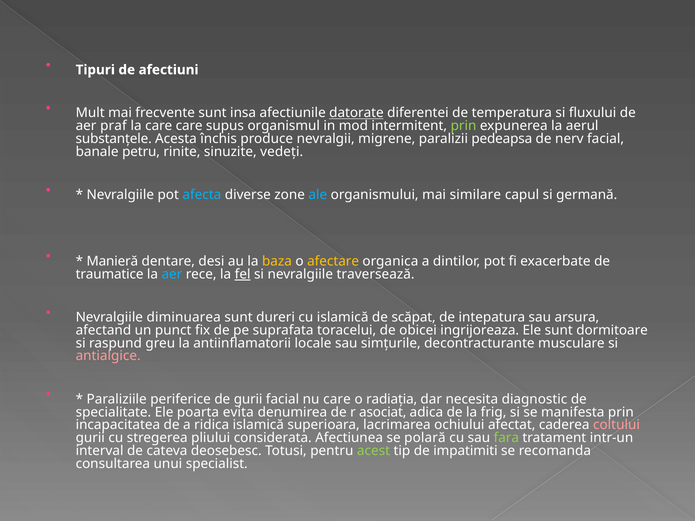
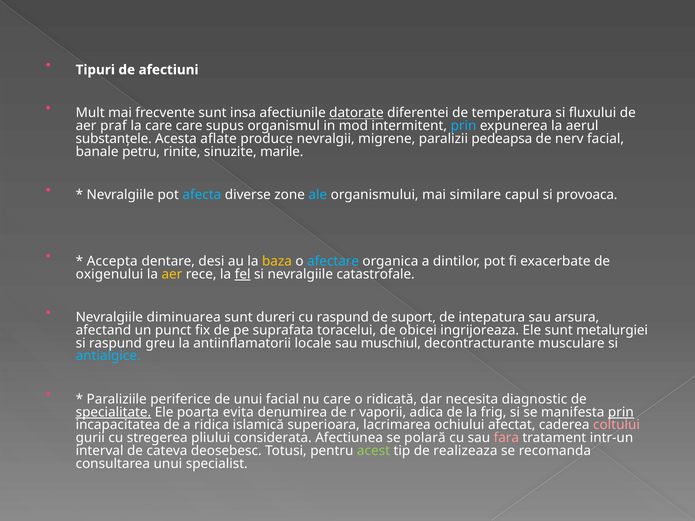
prin at (464, 126) colour: light green -> light blue
închis: închis -> aflate
vedeți: vedeți -> marile
germană: germană -> provoaca
Manieră: Manieră -> Accepta
afectare colour: yellow -> light blue
traumatice: traumatice -> oxigenului
aer at (172, 274) colour: light blue -> yellow
traversează: traversează -> catastrofale
cu islamică: islamică -> raspund
scăpat: scăpat -> suport
dormitoare: dormitoare -> metalurgiei
simțurile: simțurile -> muschiul
antialgice colour: pink -> light blue
de gurii: gurii -> unui
radiația: radiația -> ridicată
specialitate underline: none -> present
asociat: asociat -> vaporii
prin at (621, 412) underline: none -> present
fara colour: light green -> pink
impatimiti: impatimiti -> realizeaza
